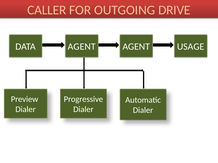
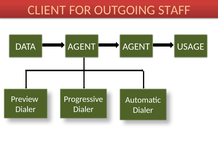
CALLER: CALLER -> CLIENT
DRIVE: DRIVE -> STAFF
